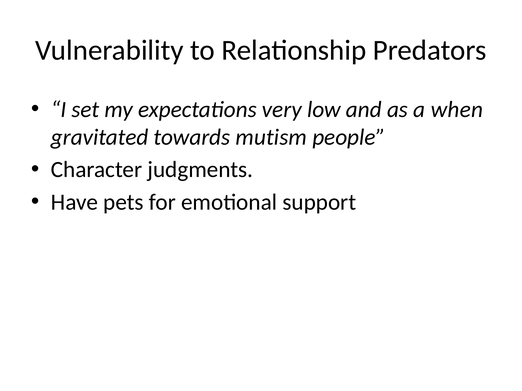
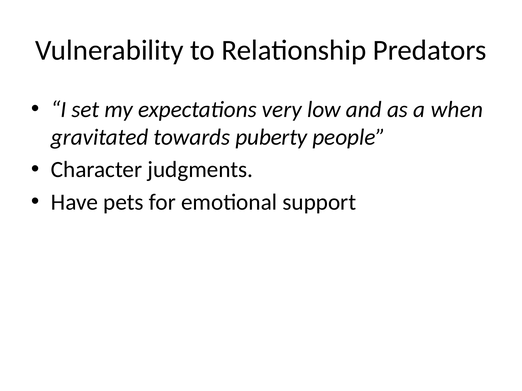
mutism: mutism -> puberty
